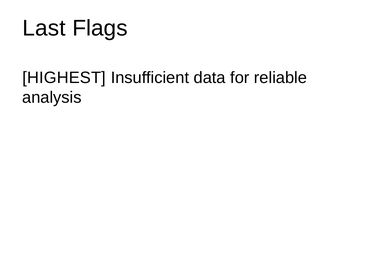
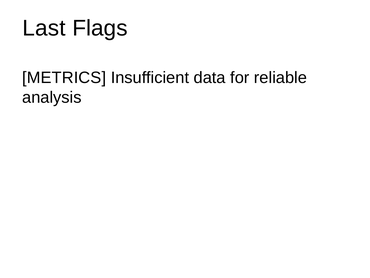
HIGHEST: HIGHEST -> METRICS
